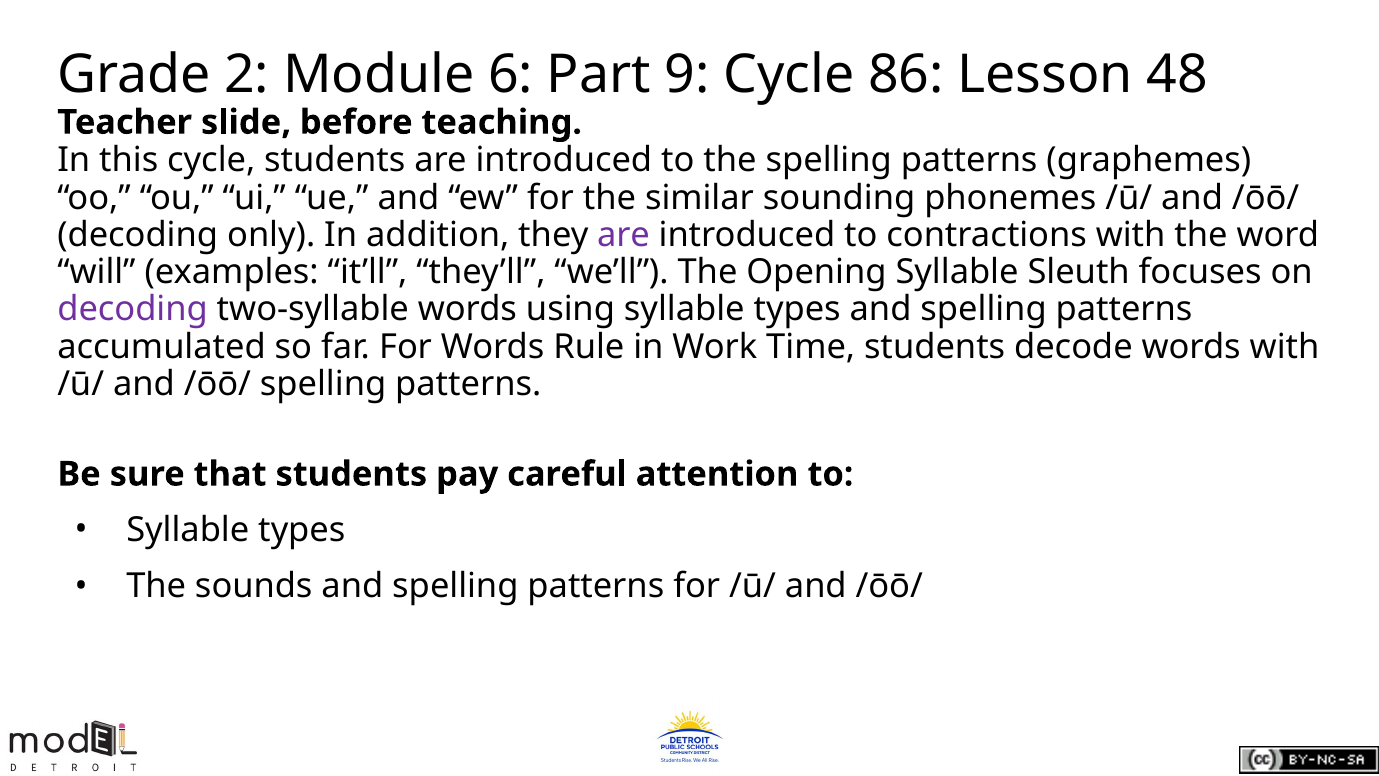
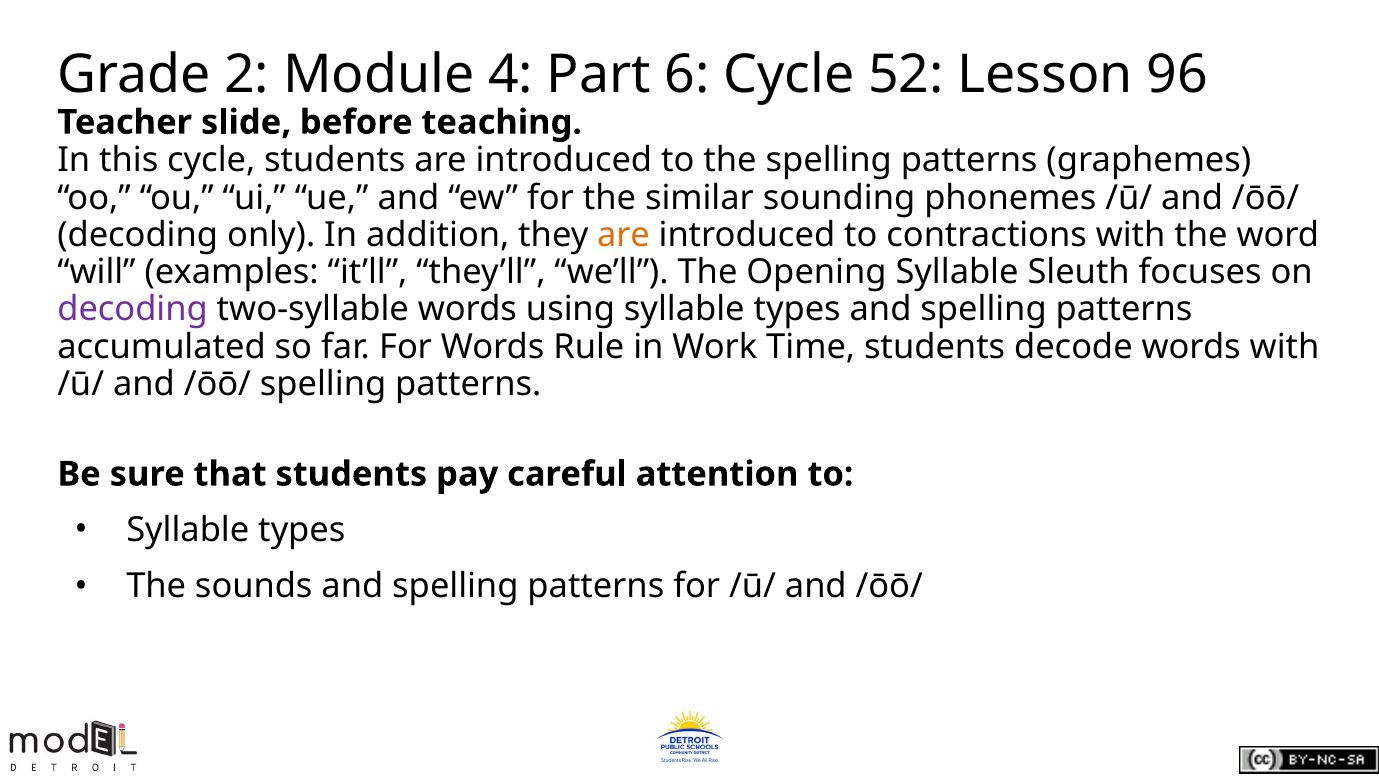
6: 6 -> 4
9: 9 -> 6
86: 86 -> 52
48: 48 -> 96
are at (624, 235) colour: purple -> orange
